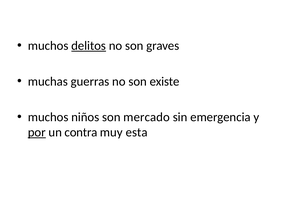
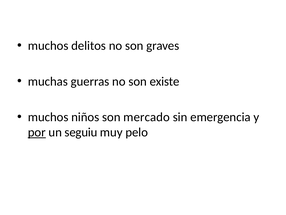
delitos underline: present -> none
contra: contra -> seguiu
esta: esta -> pelo
